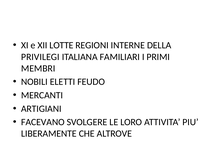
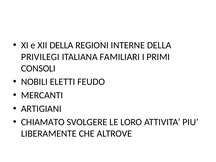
XII LOTTE: LOTTE -> DELLA
MEMBRI: MEMBRI -> CONSOLI
FACEVANO: FACEVANO -> CHIAMATO
